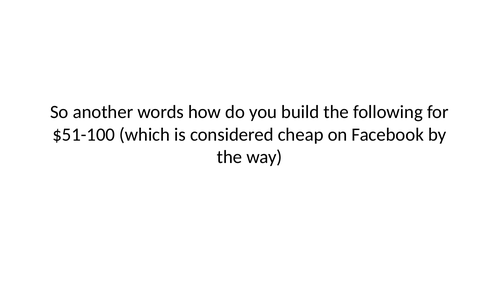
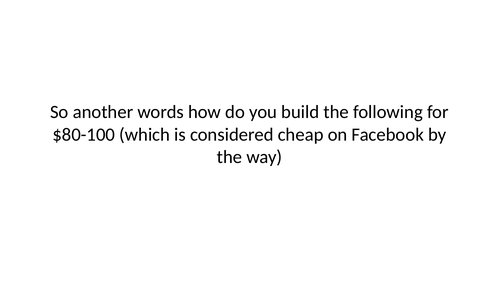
$51-100: $51-100 -> $80-100
